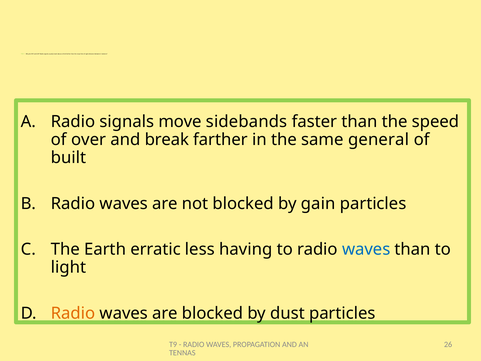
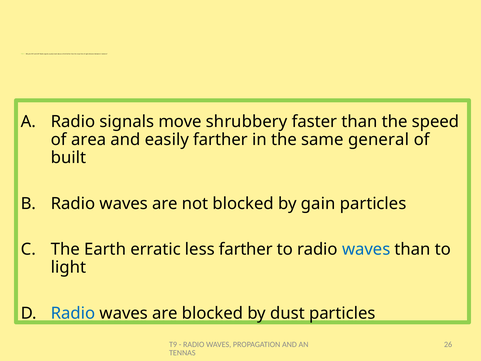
sidebands: sidebands -> shrubbery
over: over -> area
break: break -> easily
less having: having -> farther
Radio at (73, 313) colour: orange -> blue
